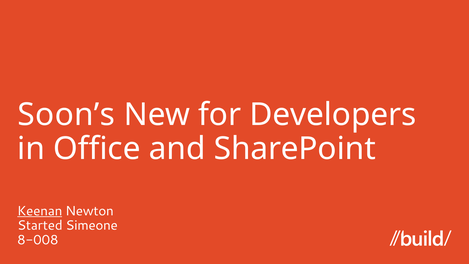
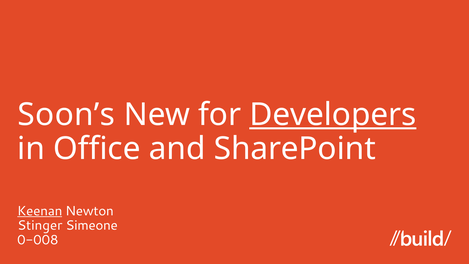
Developers underline: none -> present
Started: Started -> Stinger
8-008: 8-008 -> 0-008
